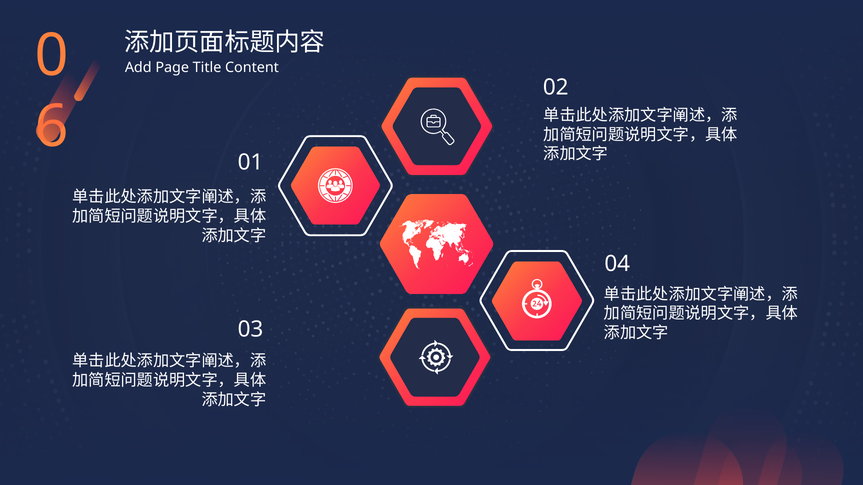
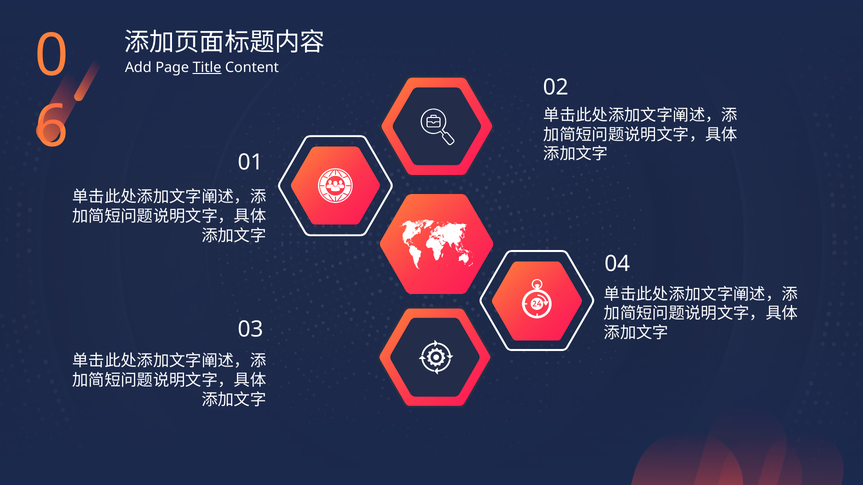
Title underline: none -> present
